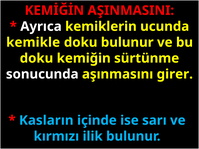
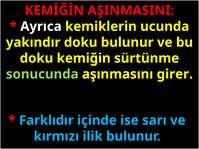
kemikle: kemikle -> yakındır
sonucunda colour: white -> light green
Kasların: Kasların -> Farklıdır
